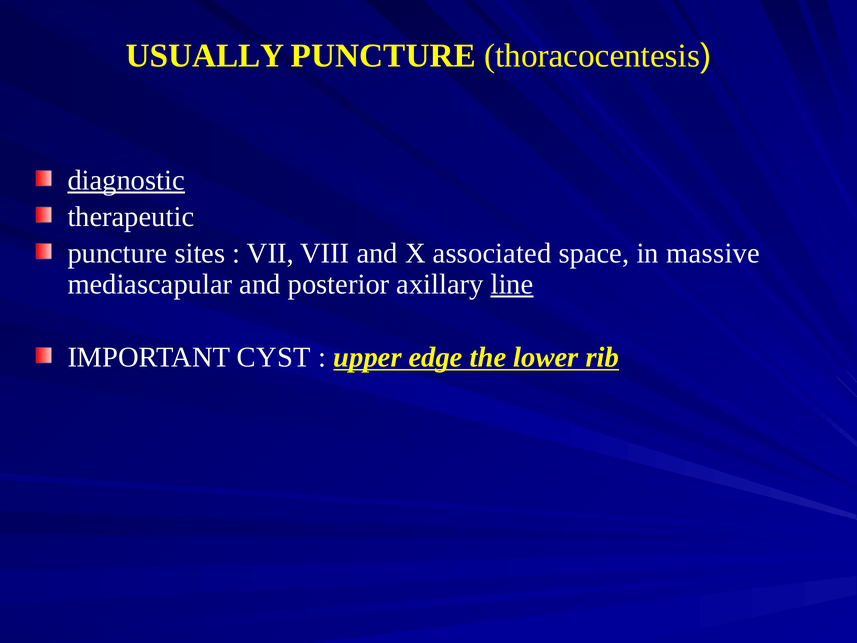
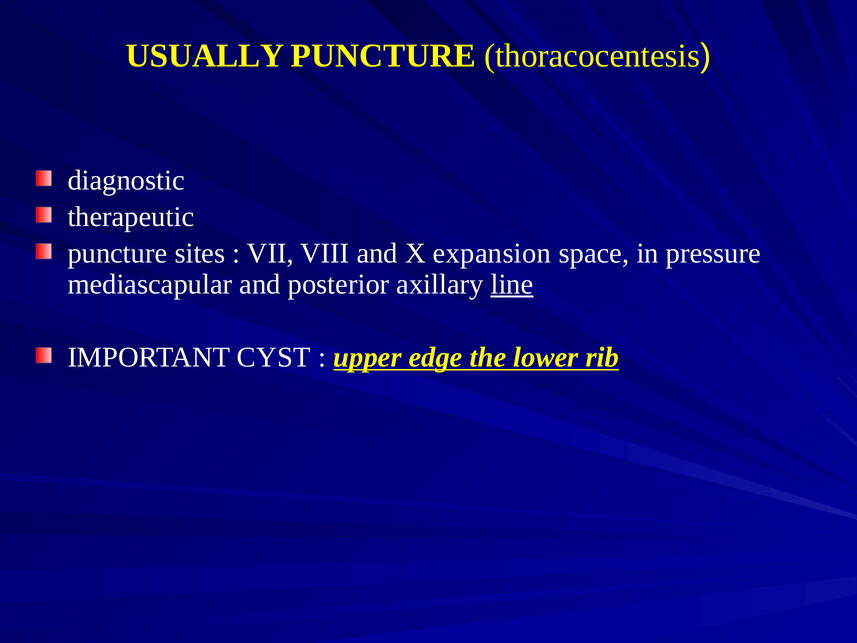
diagnostic underline: present -> none
associated: associated -> expansion
massive: massive -> pressure
